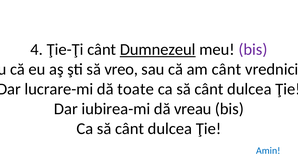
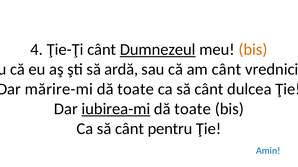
bis at (253, 50) colour: purple -> orange
vreo: vreo -> ardă
lucrare-mi: lucrare-mi -> mărire-mi
iubirea-mi underline: none -> present
vreau at (193, 109): vreau -> toate
dulcea at (170, 129): dulcea -> pentru
